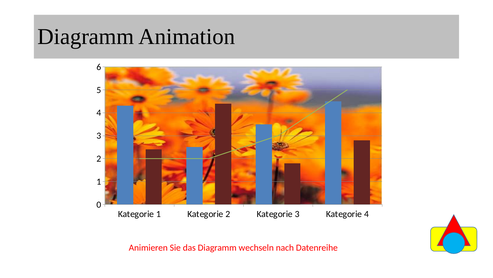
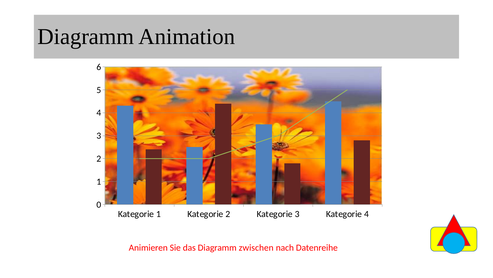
wechseln: wechseln -> zwischen
